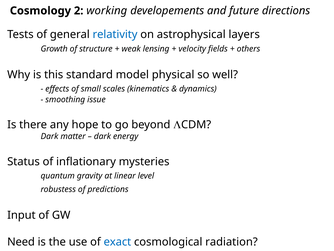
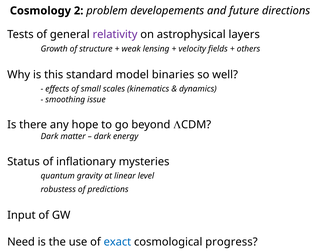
working: working -> problem
relativity colour: blue -> purple
physical: physical -> binaries
radiation: radiation -> progress
